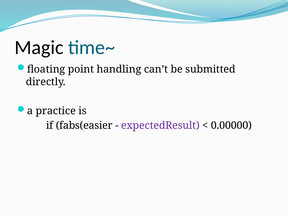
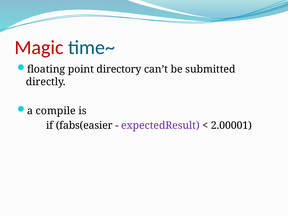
Magic colour: black -> red
handling: handling -> directory
practice: practice -> compile
0.00000: 0.00000 -> 2.00001
